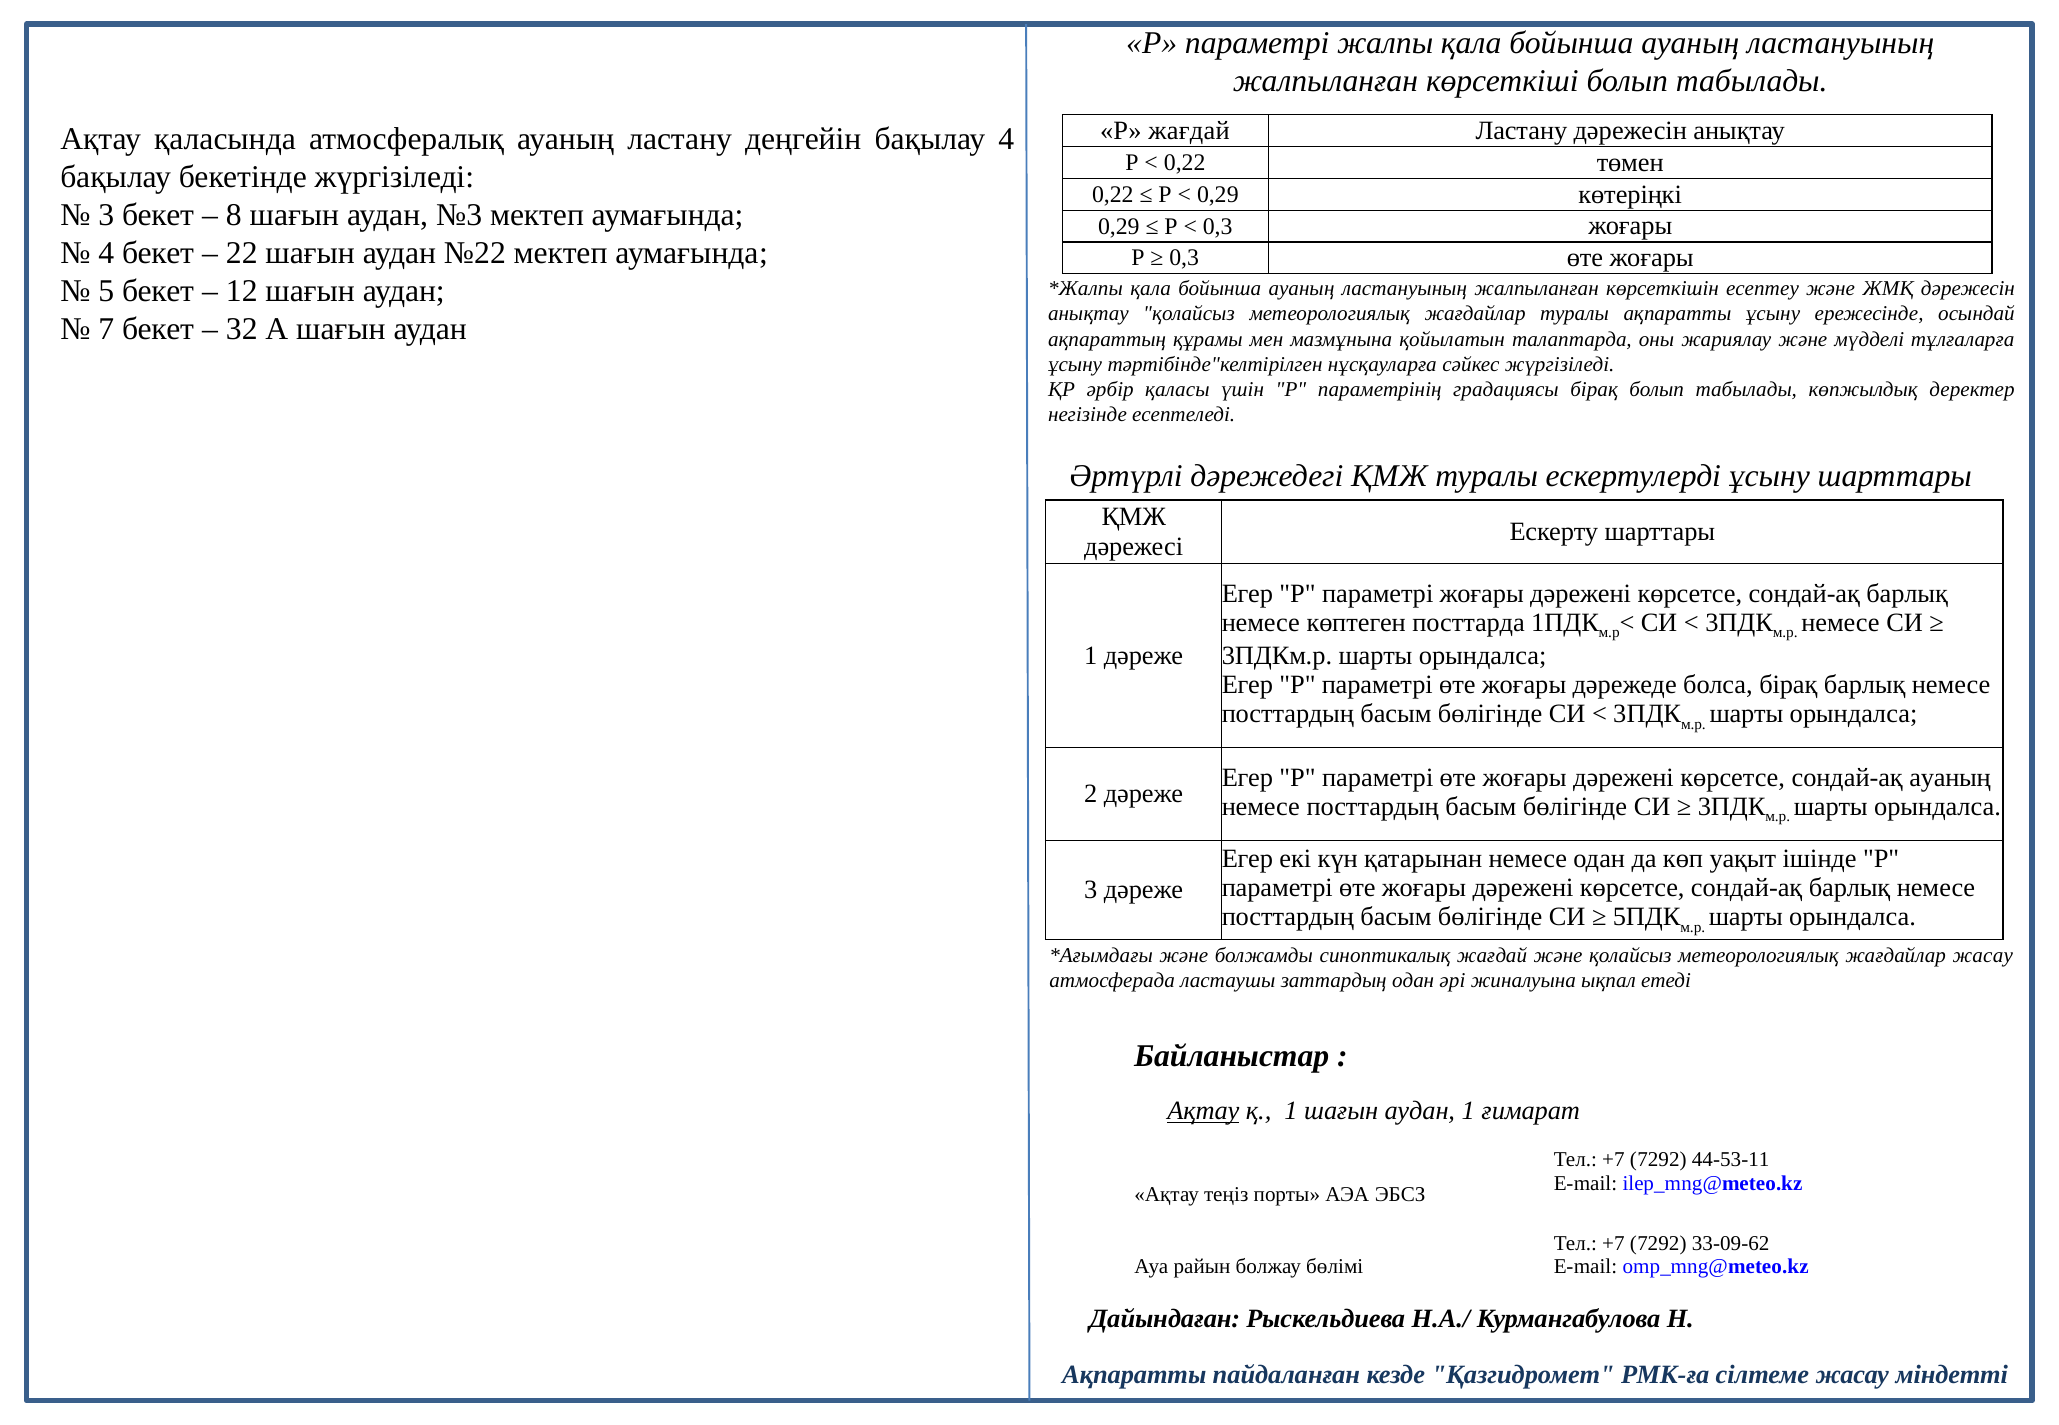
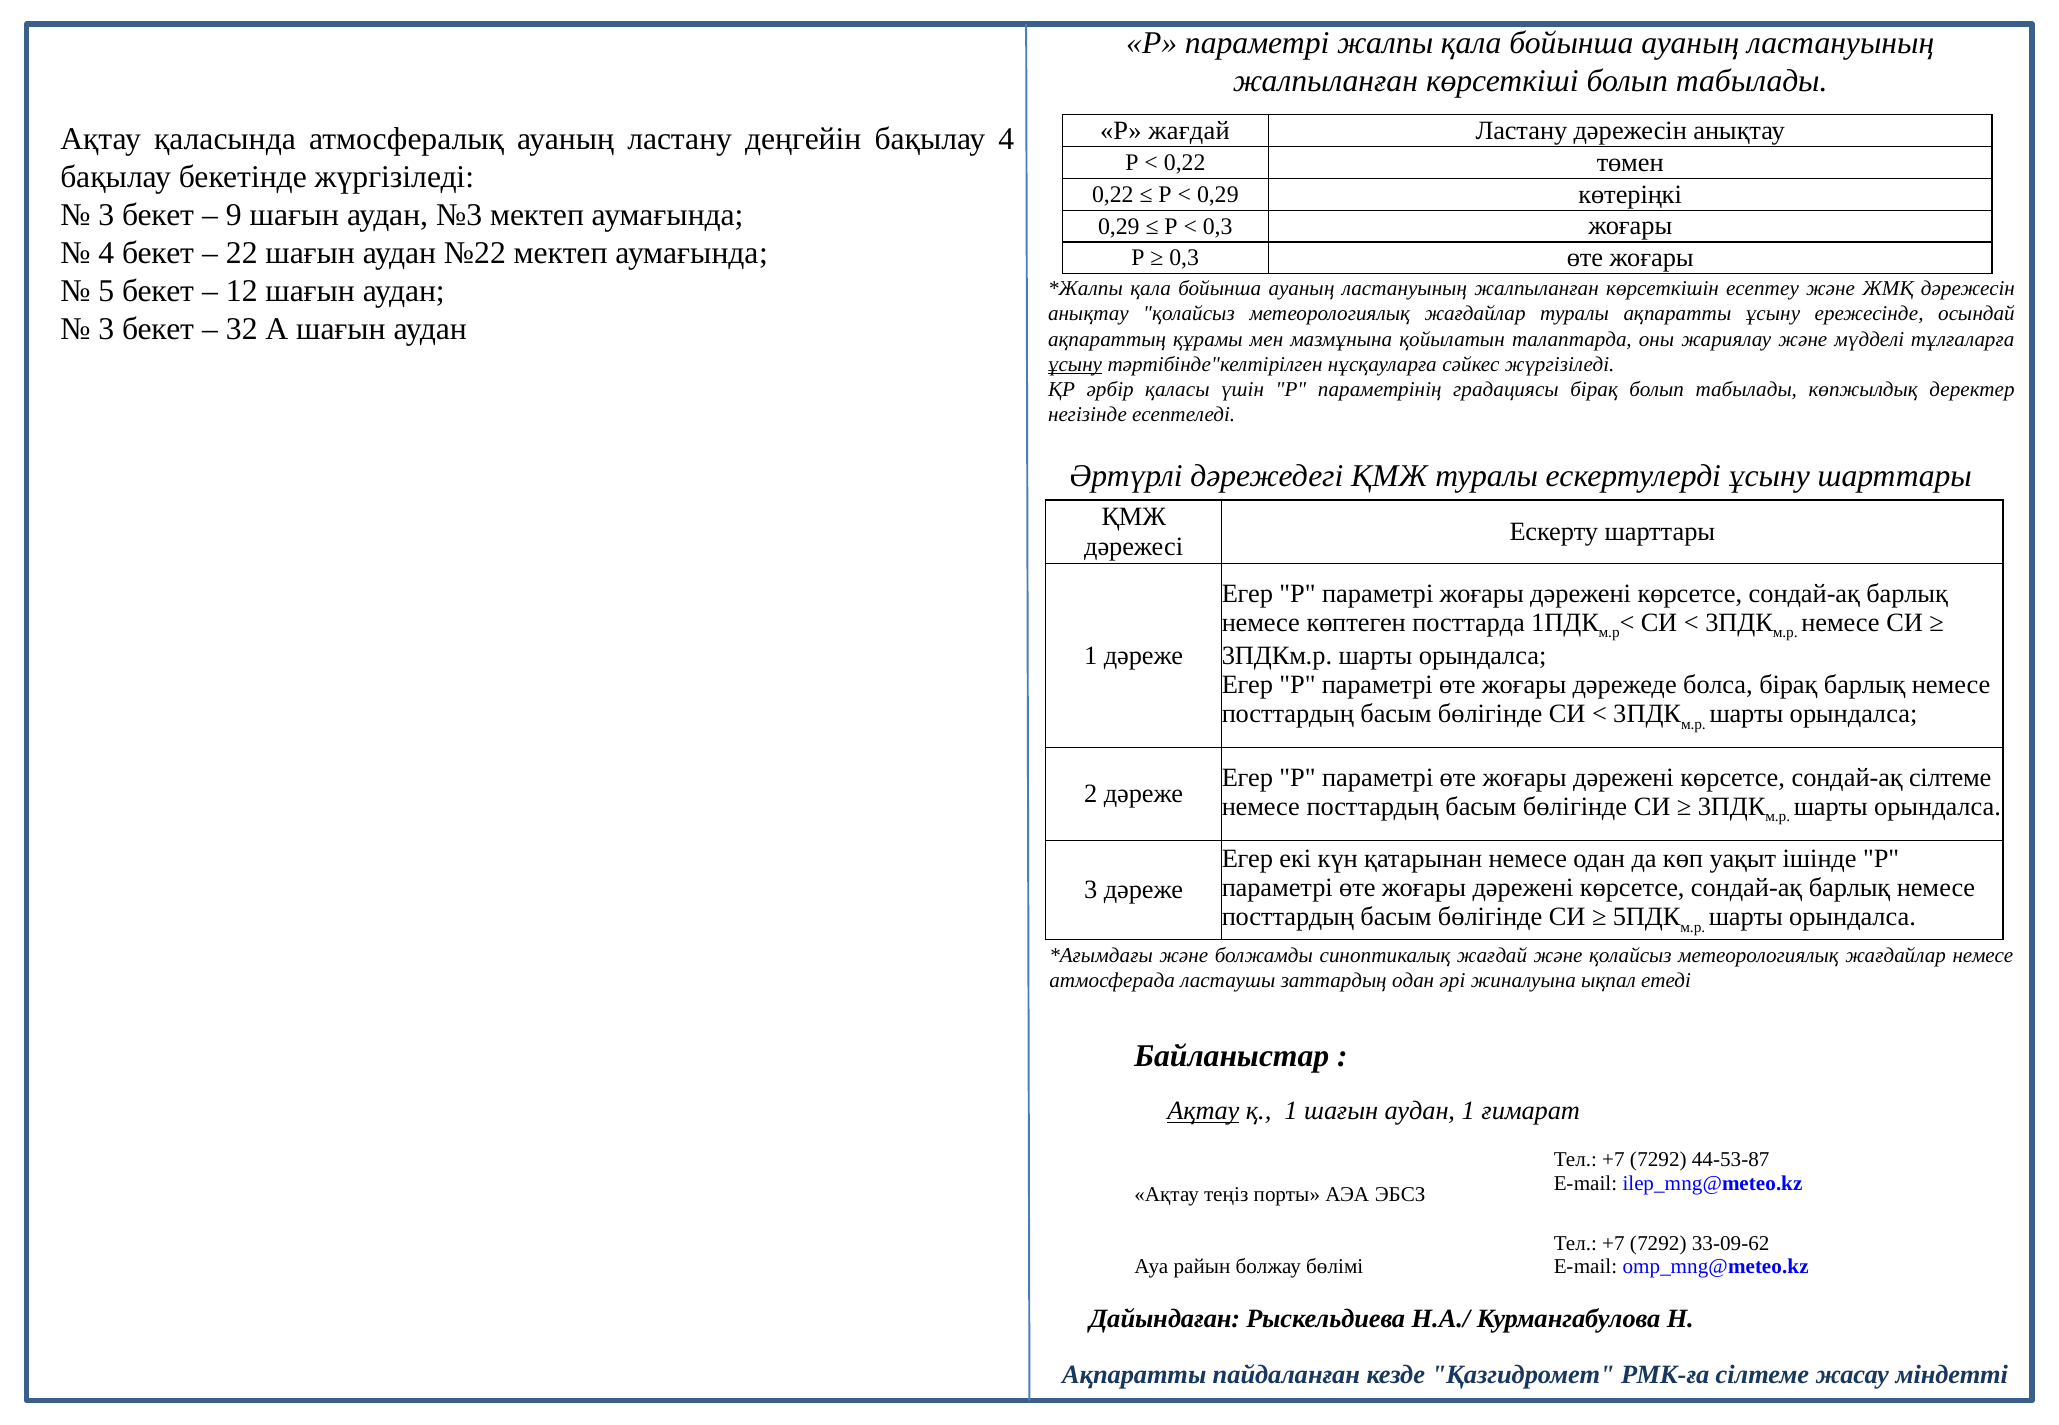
8: 8 -> 9
7 at (106, 329): 7 -> 3
ұсыну at (1075, 365) underline: none -> present
сондай-ақ ауаның: ауаның -> сілтеме
жағдайлар жасау: жасау -> немесе
44-53-11: 44-53-11 -> 44-53-87
